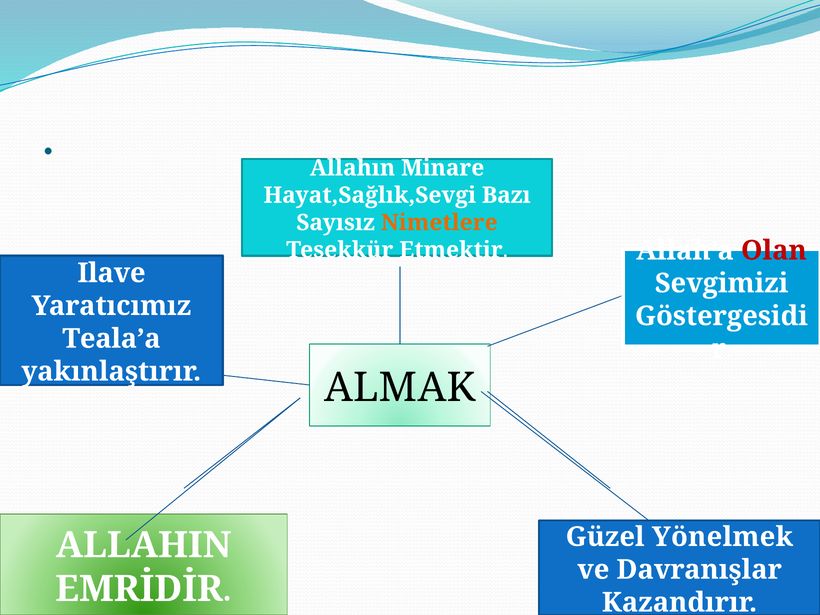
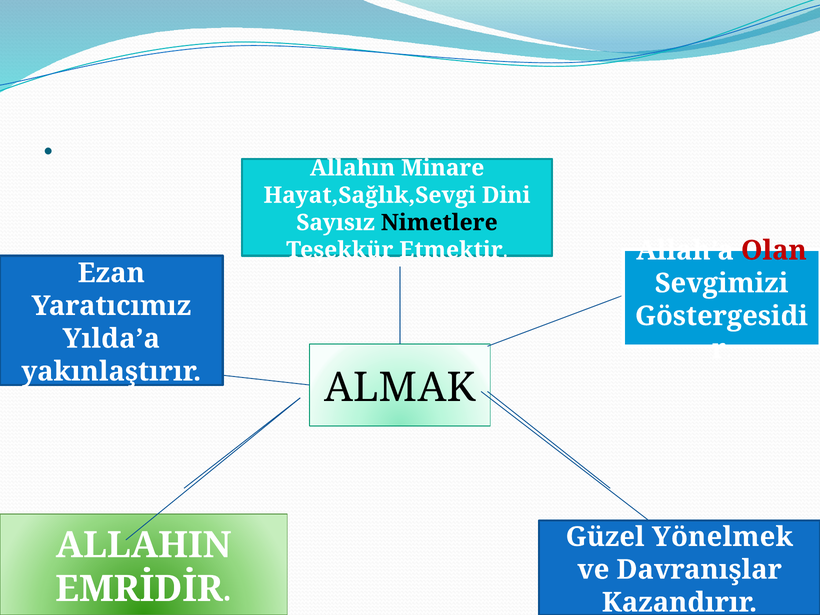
Bazı: Bazı -> Dini
Nimetlere colour: orange -> black
Ilave: Ilave -> Ezan
Teala’a: Teala’a -> Yılda’a
